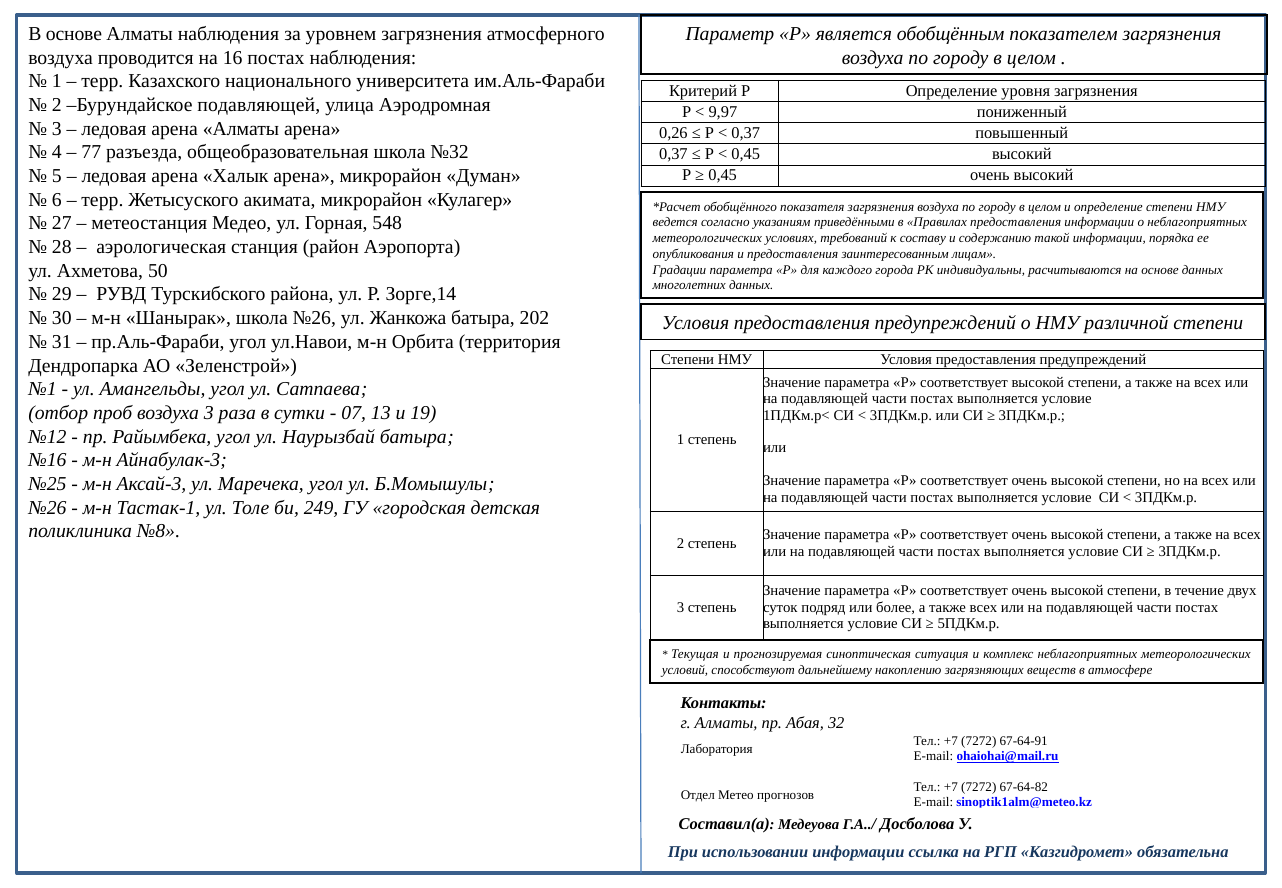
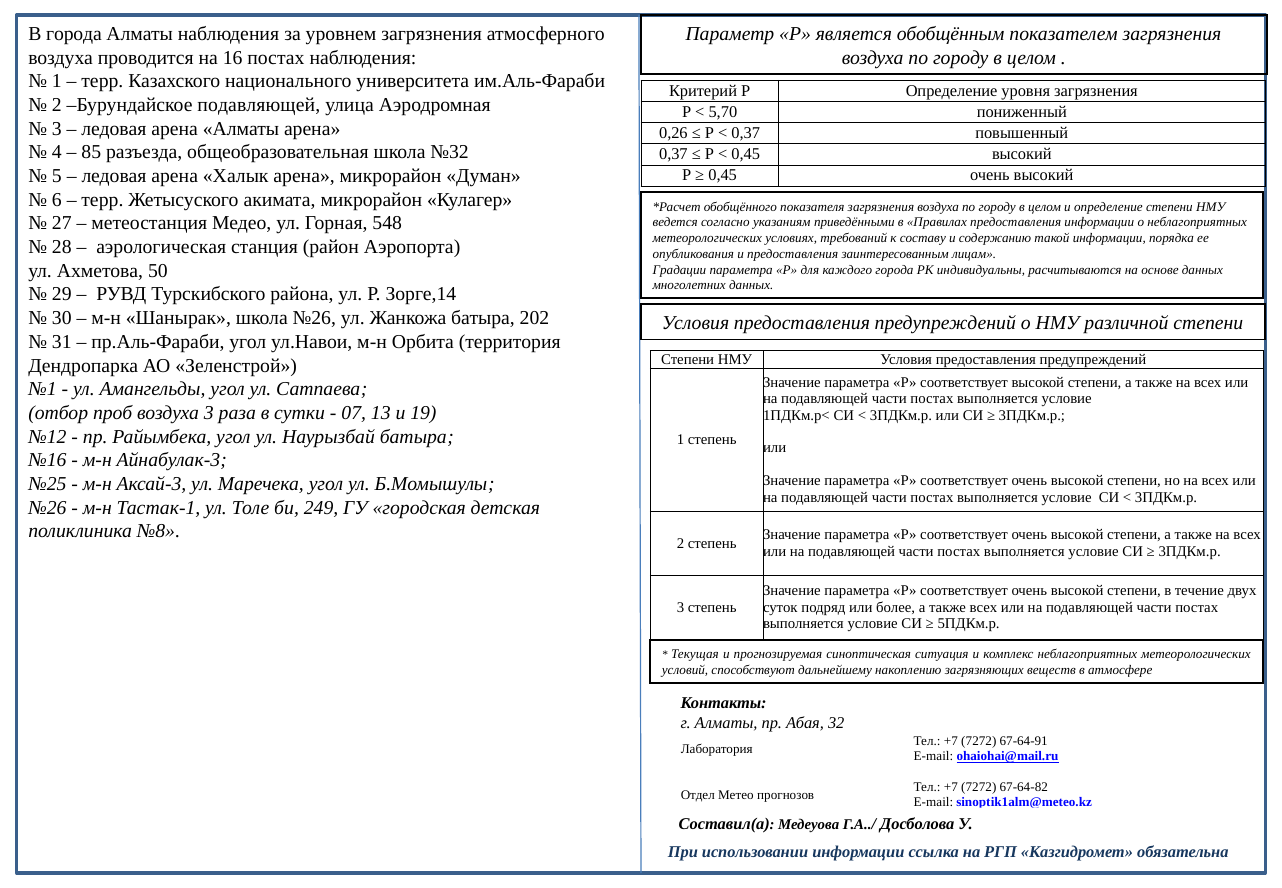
В основе: основе -> города
9,97: 9,97 -> 5,70
77: 77 -> 85
